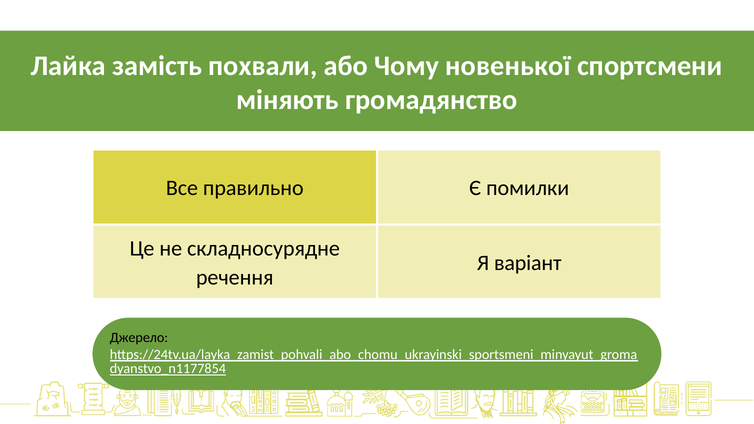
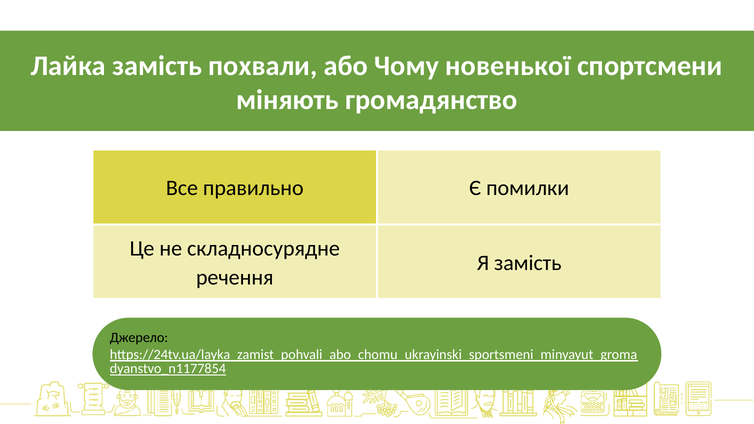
Я варіант: варіант -> замість
